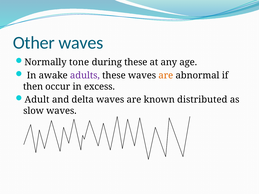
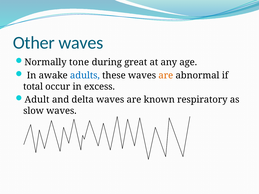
during these: these -> great
adults colour: purple -> blue
then: then -> total
distributed: distributed -> respiratory
